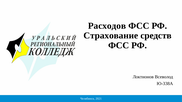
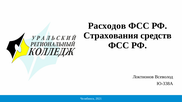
Страхование: Страхование -> Страхования
